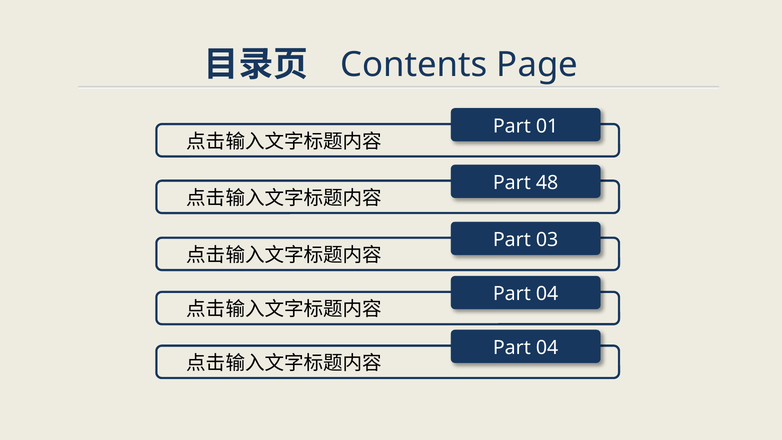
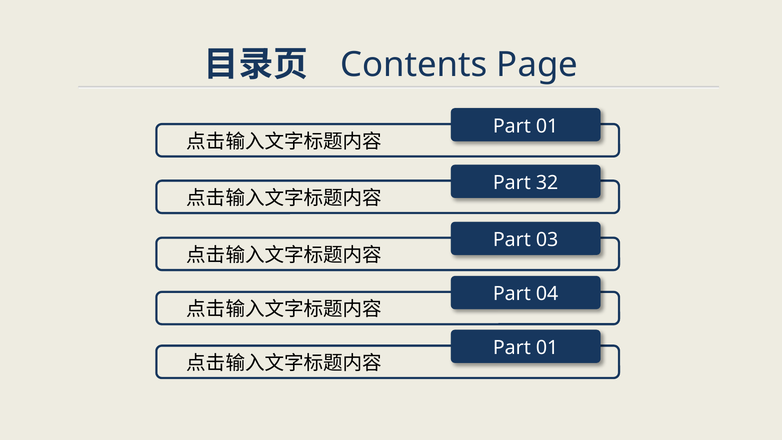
48: 48 -> 32
04 at (547, 348): 04 -> 01
